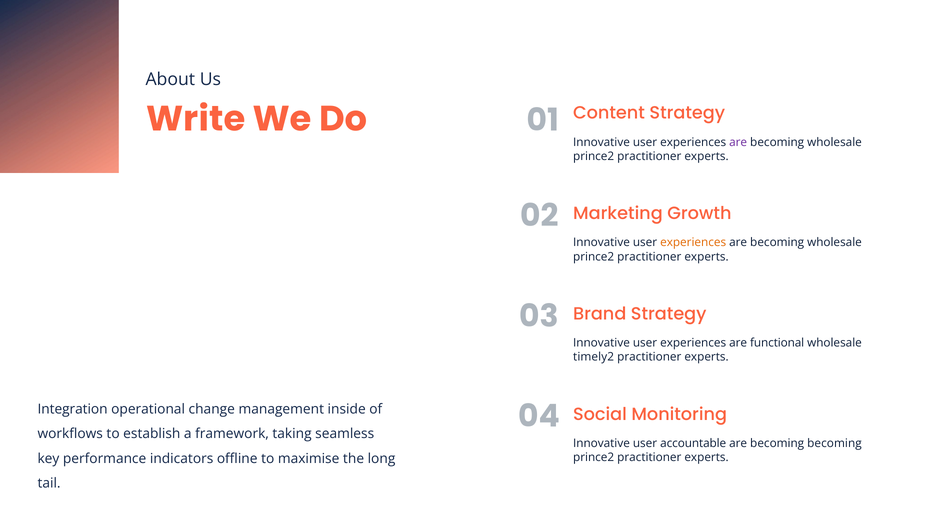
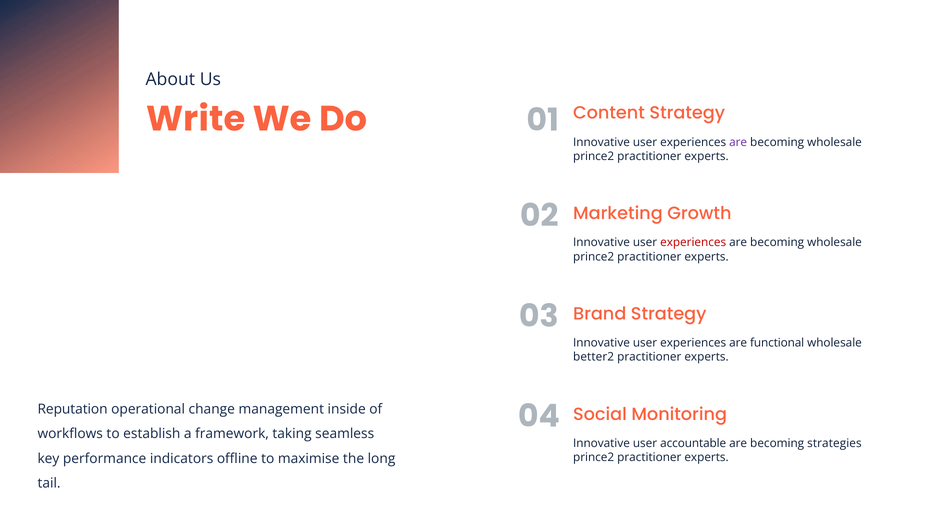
experiences at (693, 242) colour: orange -> red
timely2: timely2 -> better2
Integration: Integration -> Reputation
becoming becoming: becoming -> strategies
